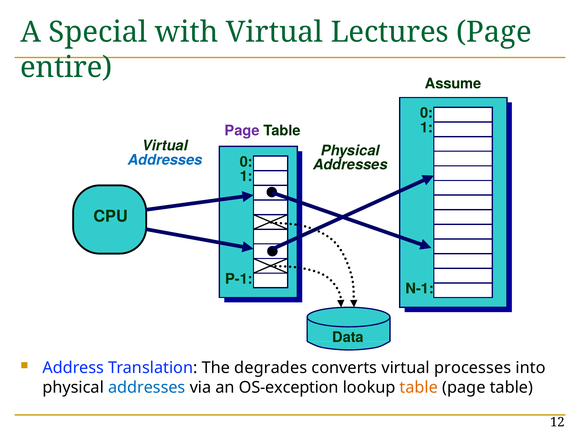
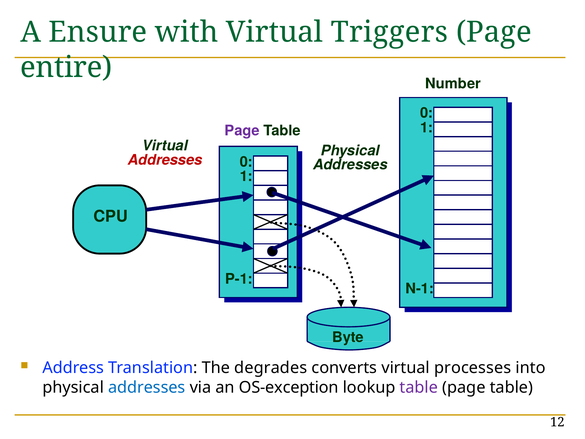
Special: Special -> Ensure
Lectures: Lectures -> Triggers
Assume: Assume -> Number
Addresses at (165, 160) colour: blue -> red
Data: Data -> Byte
table at (419, 387) colour: orange -> purple
